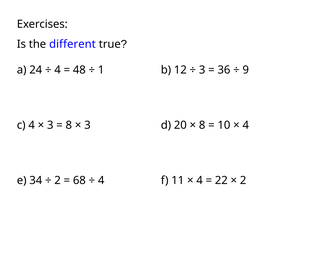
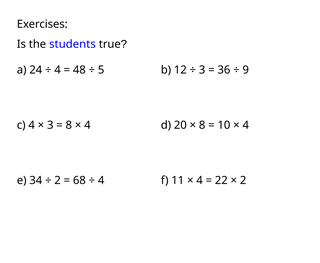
different: different -> students
1: 1 -> 5
3 at (87, 125): 3 -> 4
